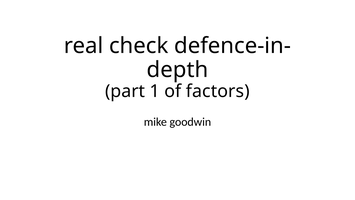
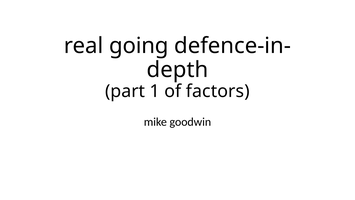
check: check -> going
